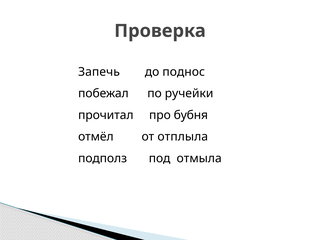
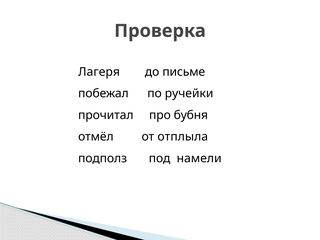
Запечь: Запечь -> Лагеря
поднос: поднос -> письме
отмыла: отмыла -> намели
